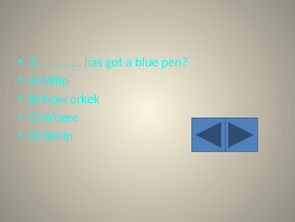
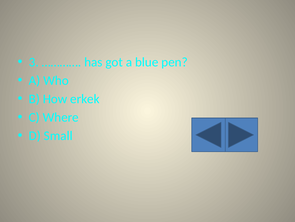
Sahip: Sahip -> Small
